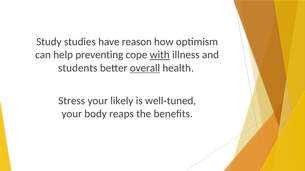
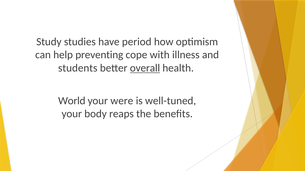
reason: reason -> period
with underline: present -> none
Stress: Stress -> World
likely: likely -> were
